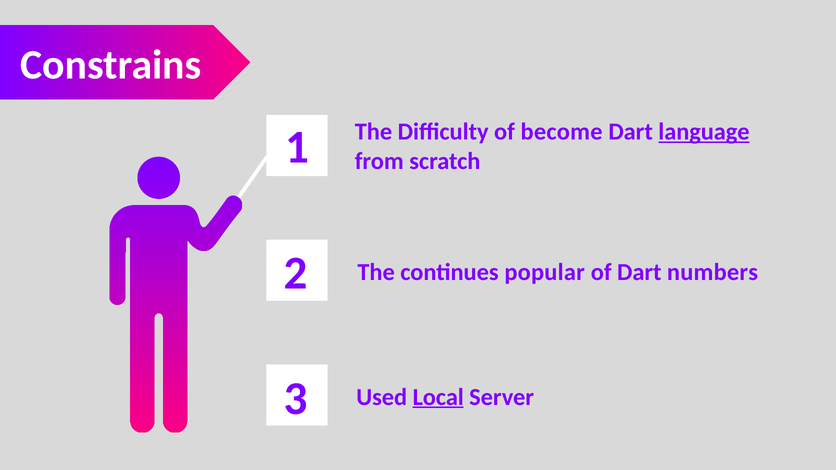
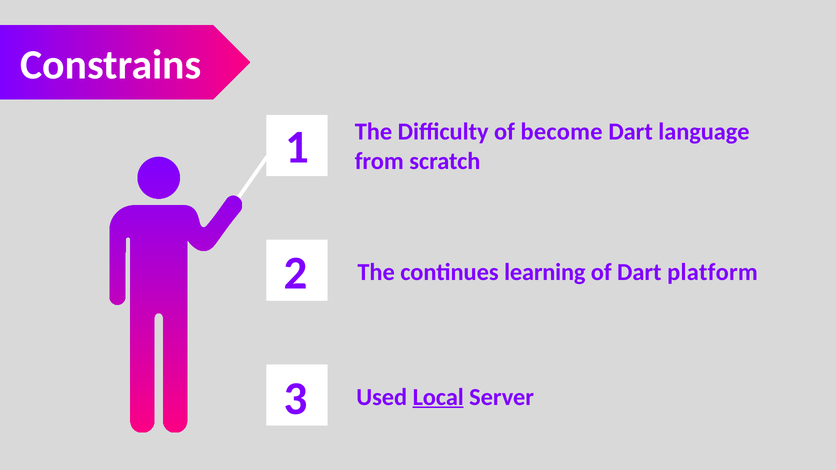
language underline: present -> none
popular: popular -> learning
numbers: numbers -> platform
